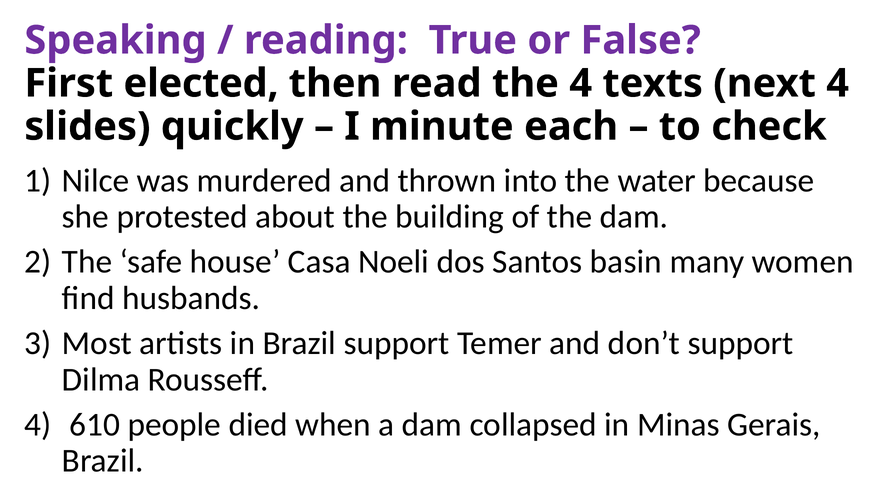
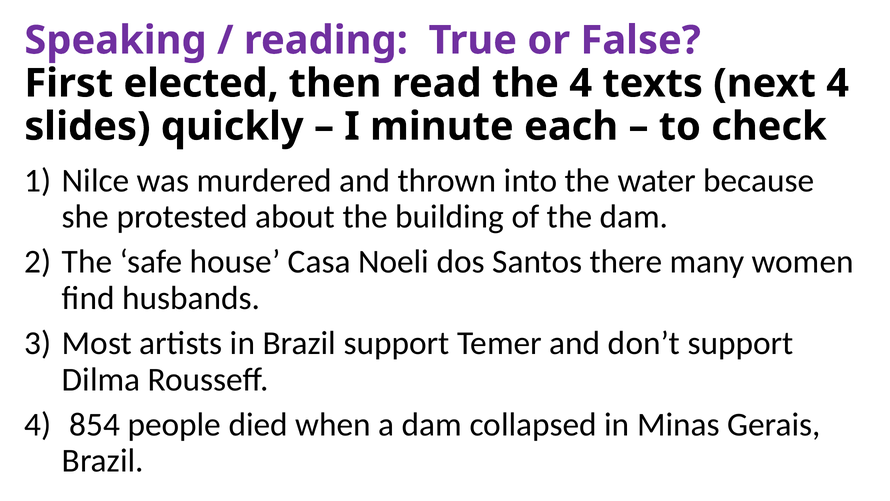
basin: basin -> there
610: 610 -> 854
